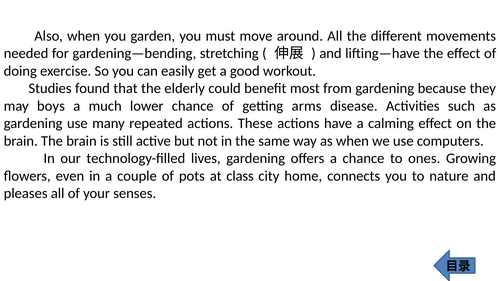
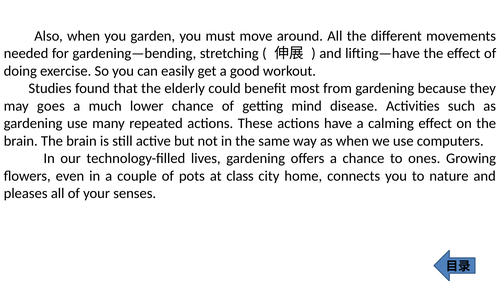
boys: boys -> goes
arms: arms -> mind
